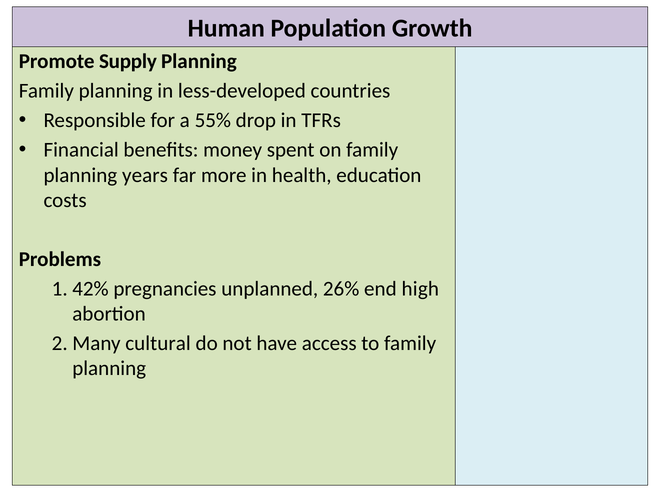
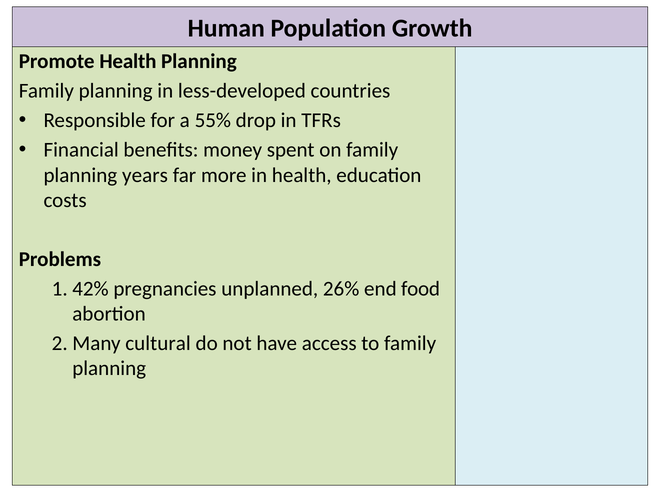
Promote Supply: Supply -> Health
high: high -> food
